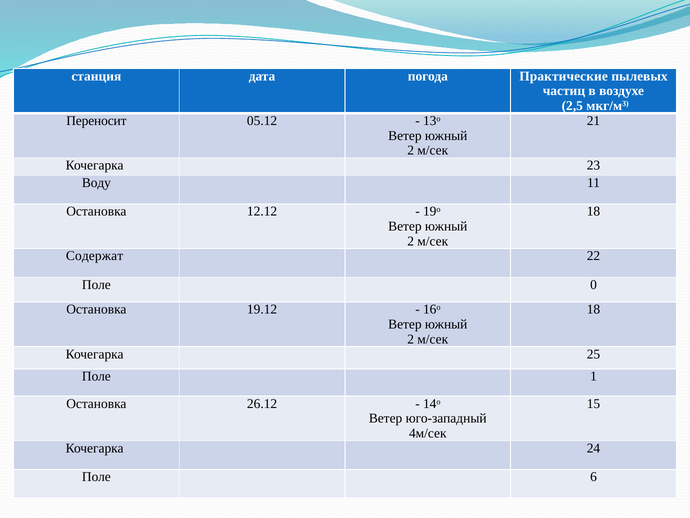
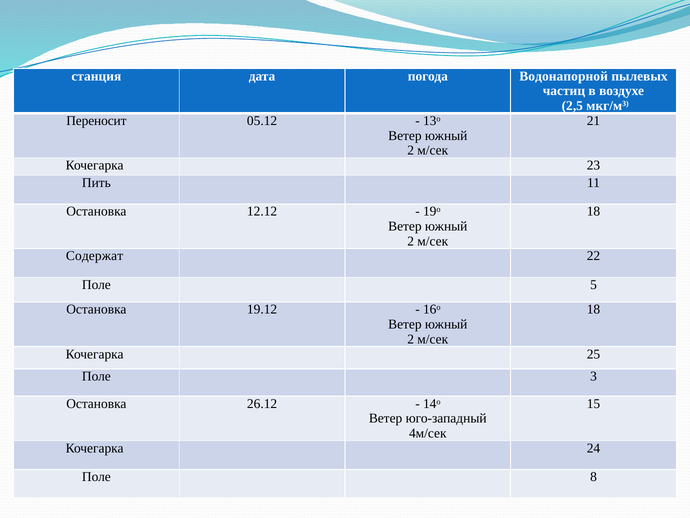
Практические: Практические -> Водонапорной
Воду: Воду -> Пить
0: 0 -> 5
1: 1 -> 3
6: 6 -> 8
